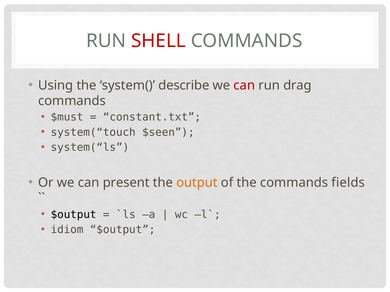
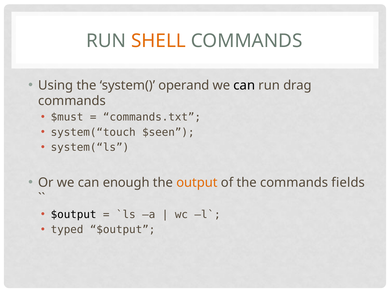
SHELL colour: red -> orange
describe: describe -> operand
can at (244, 85) colour: red -> black
constant.txt: constant.txt -> commands.txt
present: present -> enough
idiom: idiom -> typed
